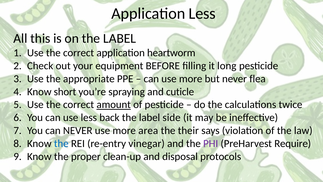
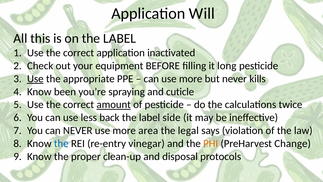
Application Less: Less -> Will
heartworm: heartworm -> inactivated
Use at (35, 79) underline: none -> present
flea: flea -> kills
short: short -> been
their: their -> legal
PHI colour: purple -> orange
Require: Require -> Change
